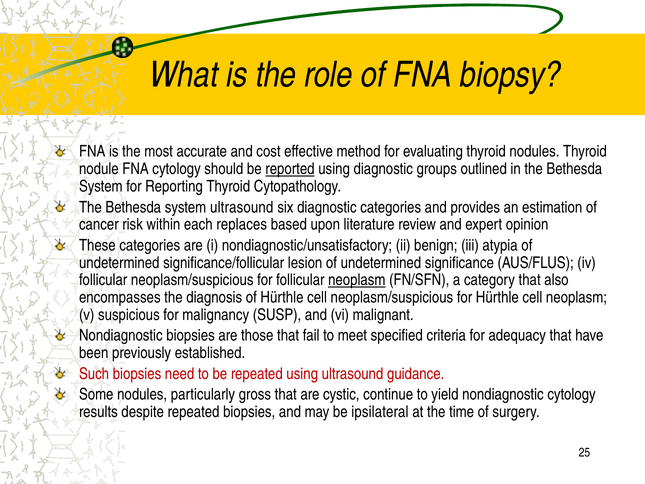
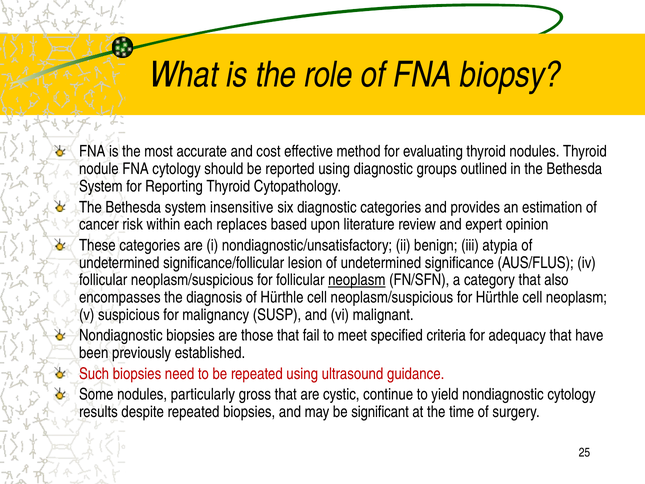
reported underline: present -> none
system ultrasound: ultrasound -> insensitive
ipsilateral: ipsilateral -> significant
